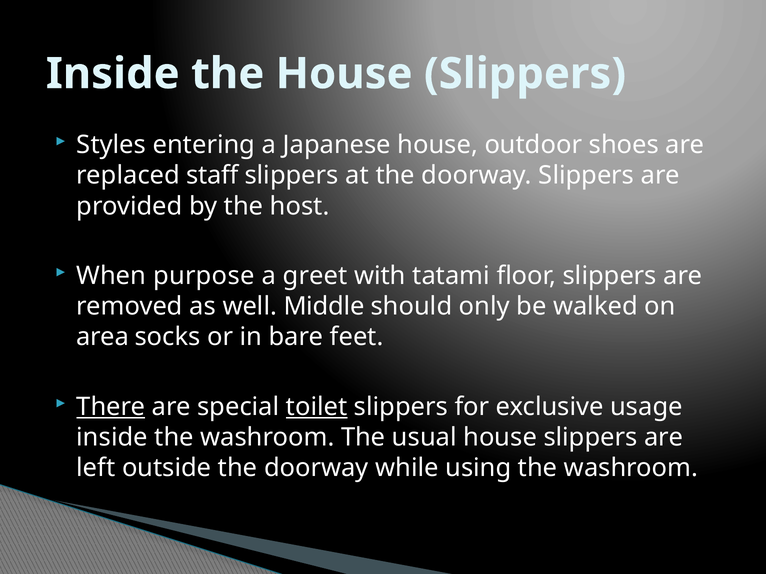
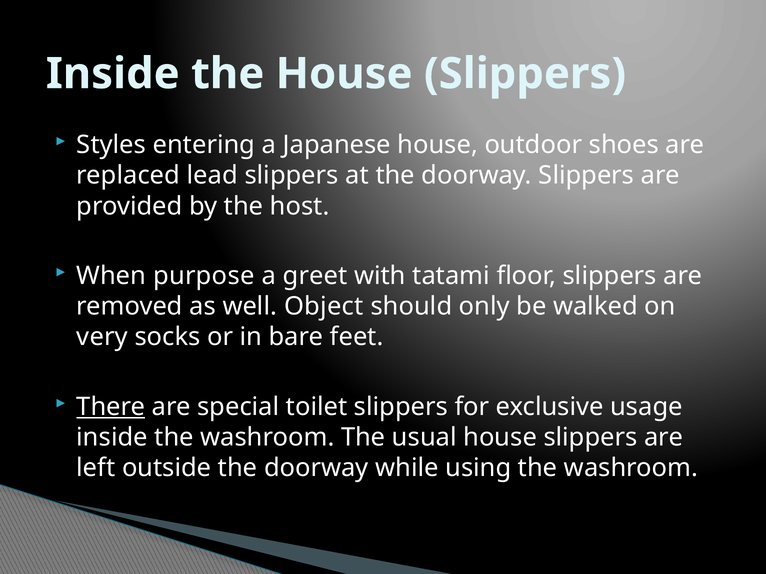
staff: staff -> lead
Middle: Middle -> Object
area: area -> very
toilet underline: present -> none
